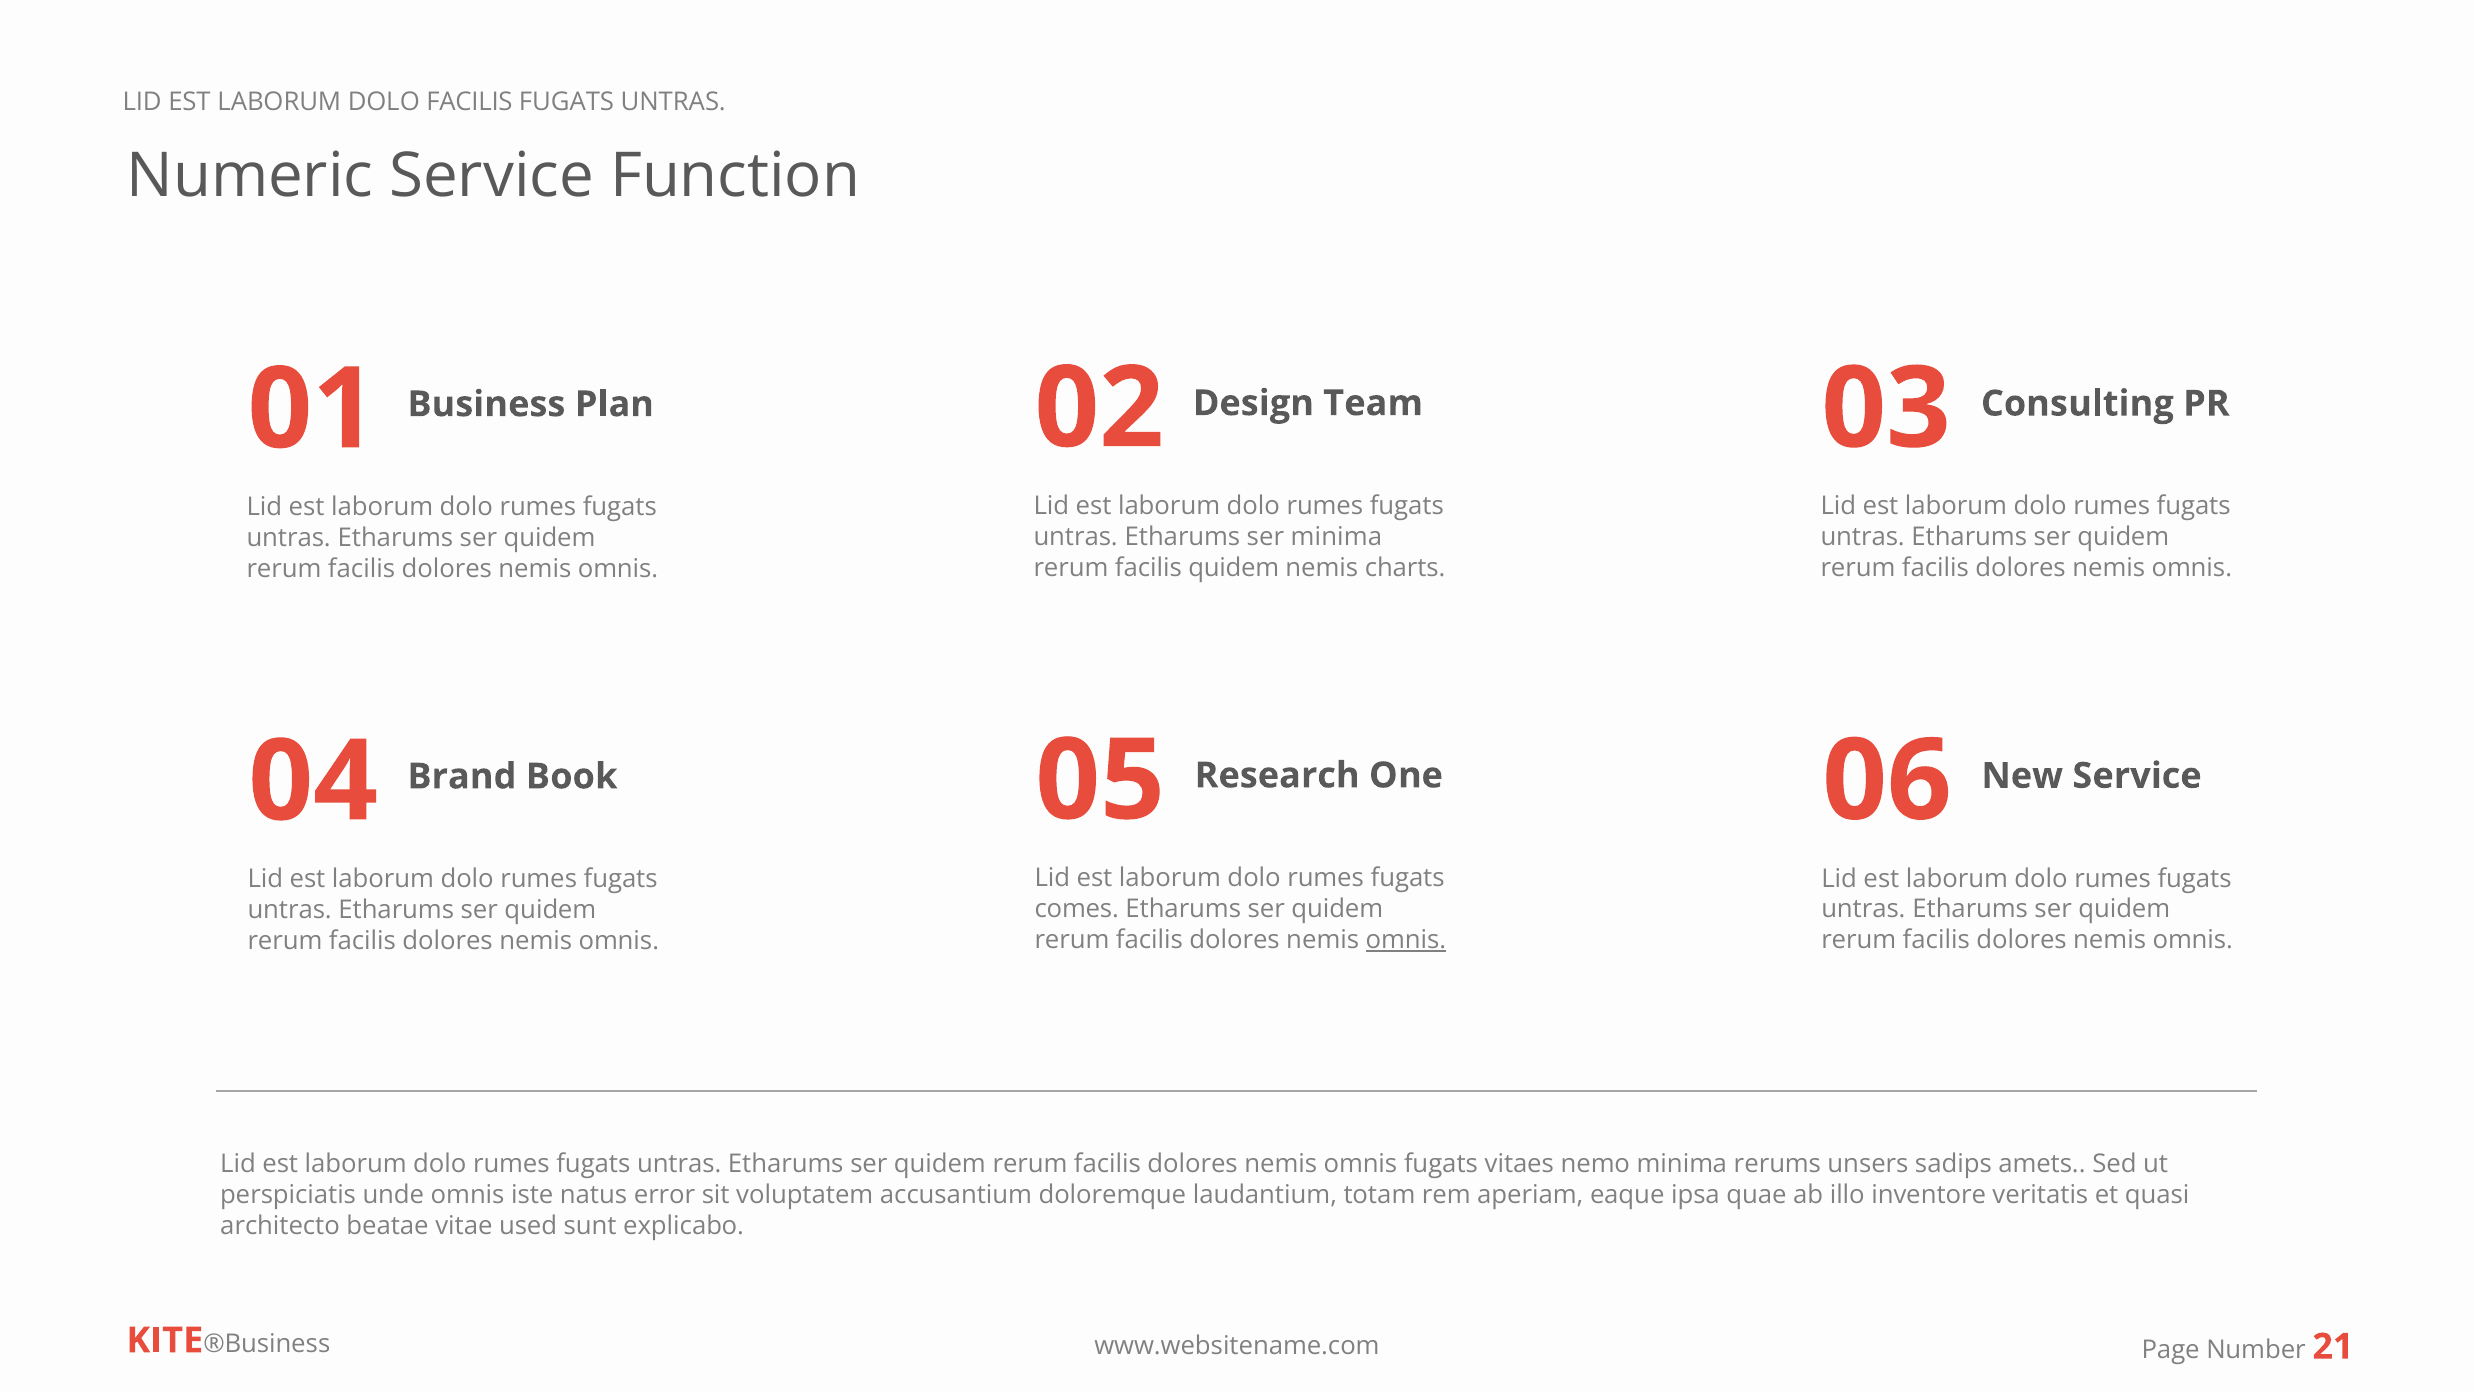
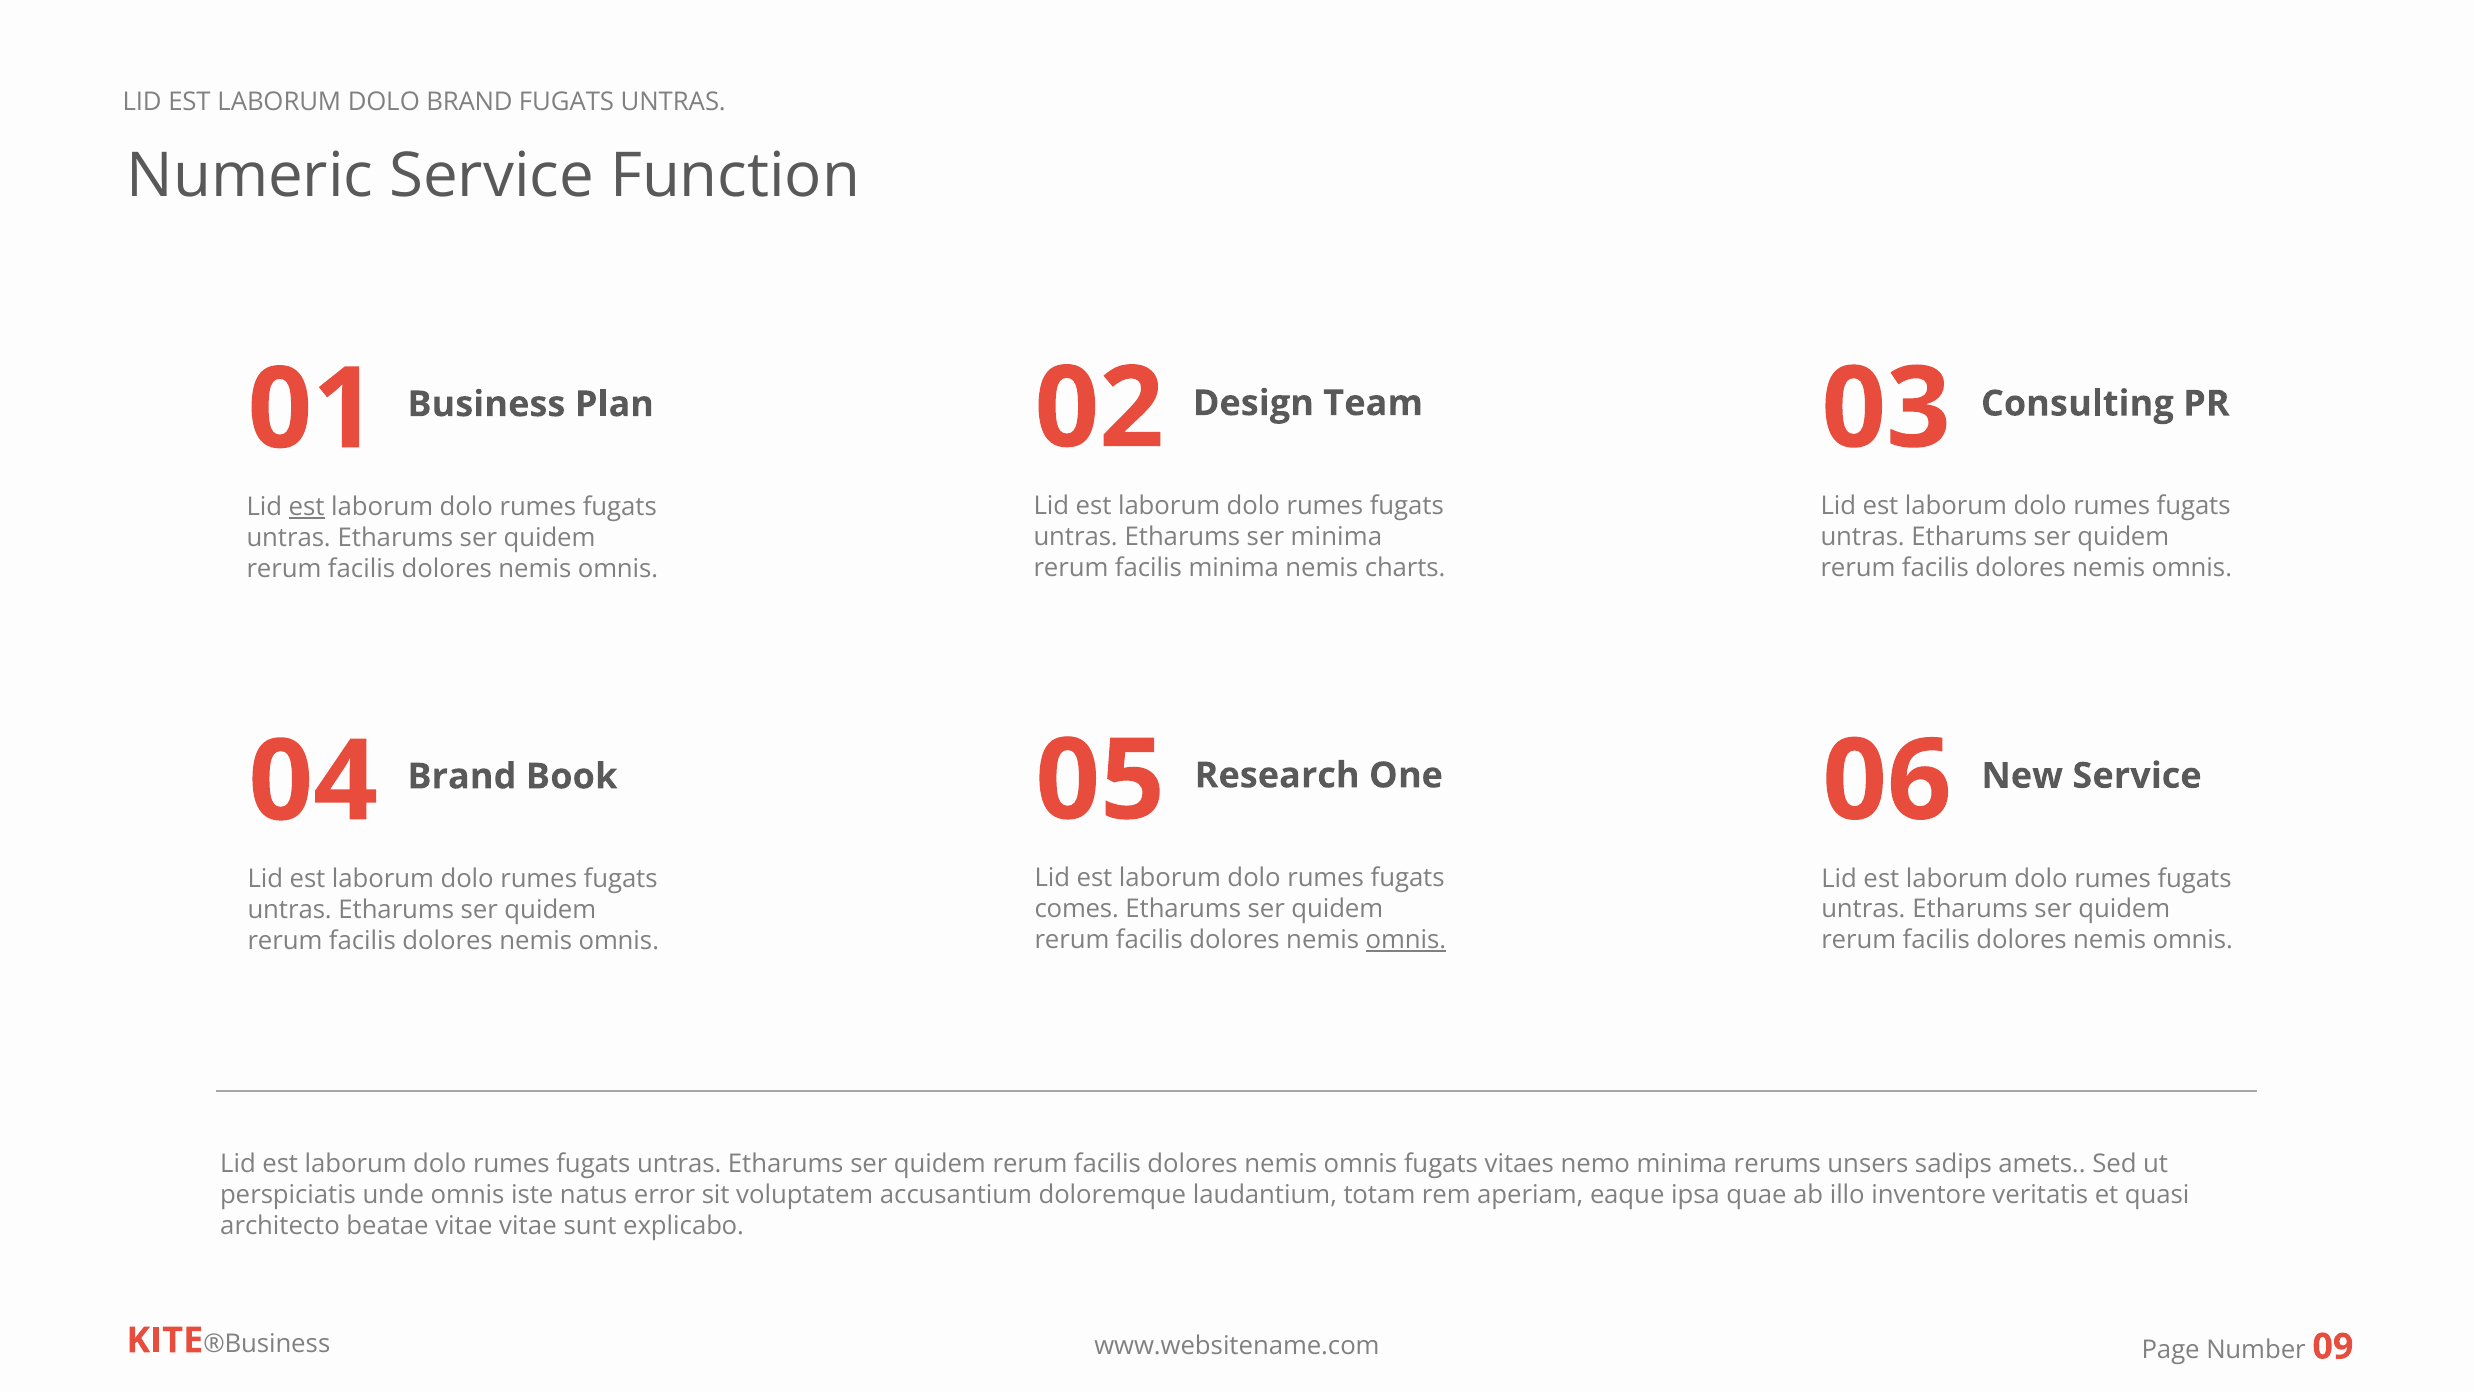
DOLO FACILIS: FACILIS -> BRAND
est at (307, 507) underline: none -> present
facilis quidem: quidem -> minima
vitae used: used -> vitae
21: 21 -> 09
